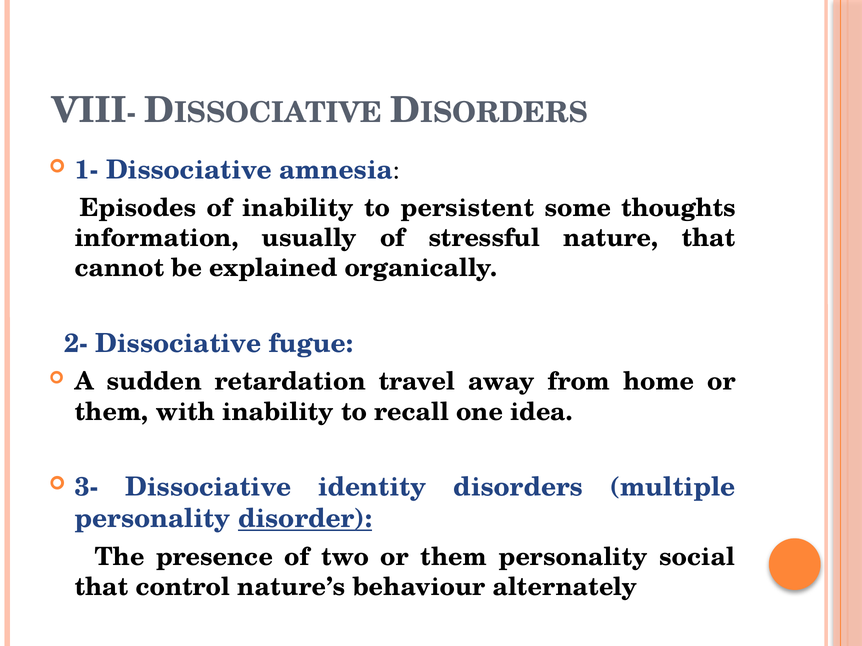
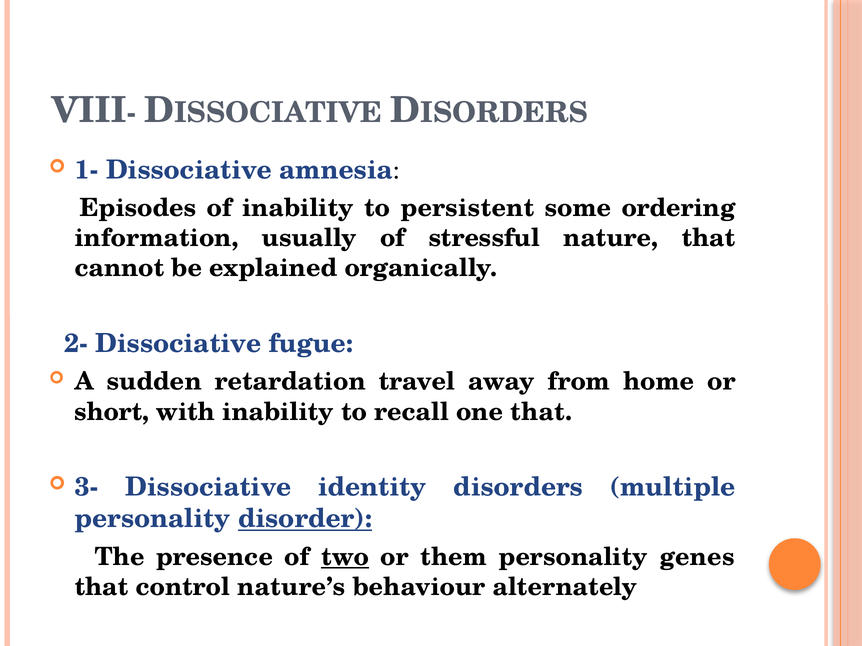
thoughts: thoughts -> ordering
them at (112, 412): them -> short
one idea: idea -> that
two underline: none -> present
social: social -> genes
